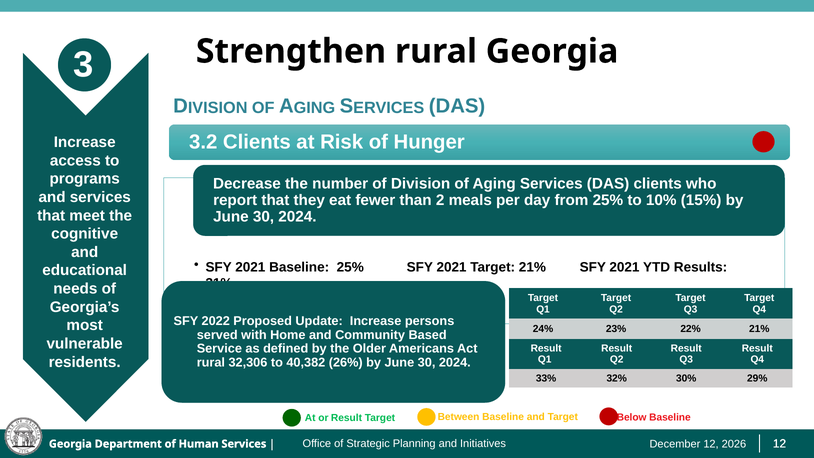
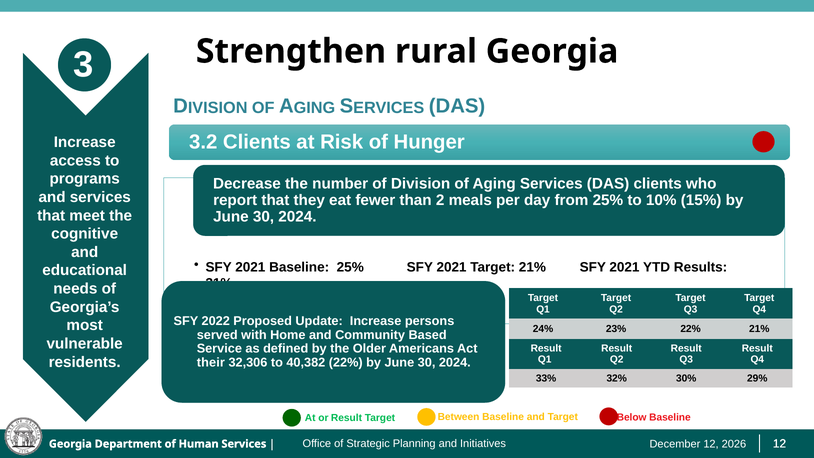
rural at (211, 362): rural -> their
40,382 26%: 26% -> 22%
